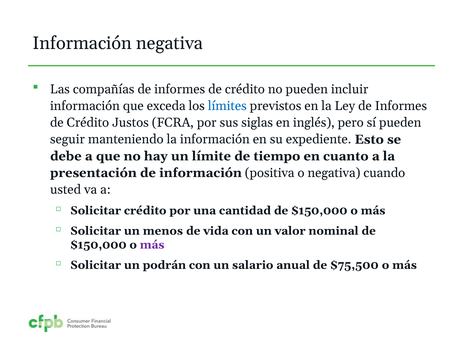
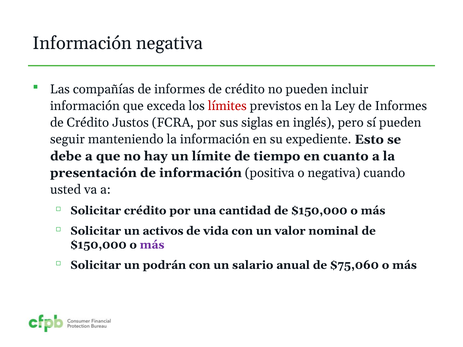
límites colour: blue -> red
menos: menos -> activos
$75,500: $75,500 -> $75,060
